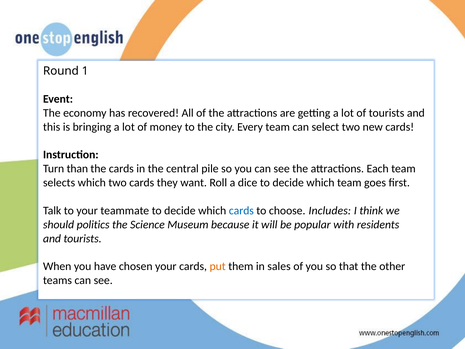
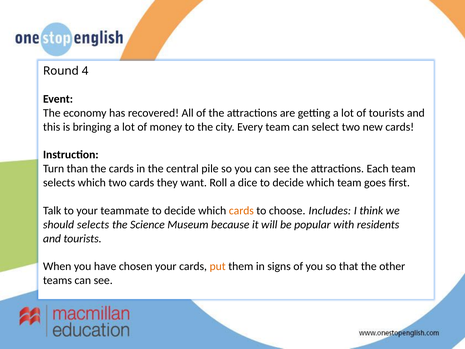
1: 1 -> 4
cards at (241, 210) colour: blue -> orange
should politics: politics -> selects
sales: sales -> signs
